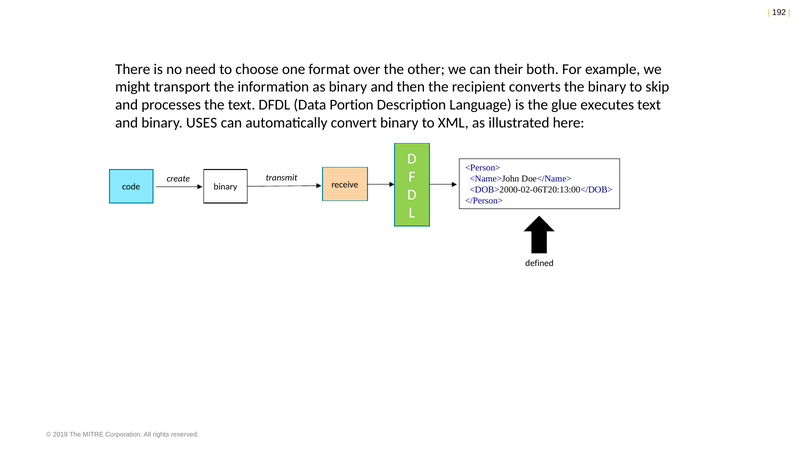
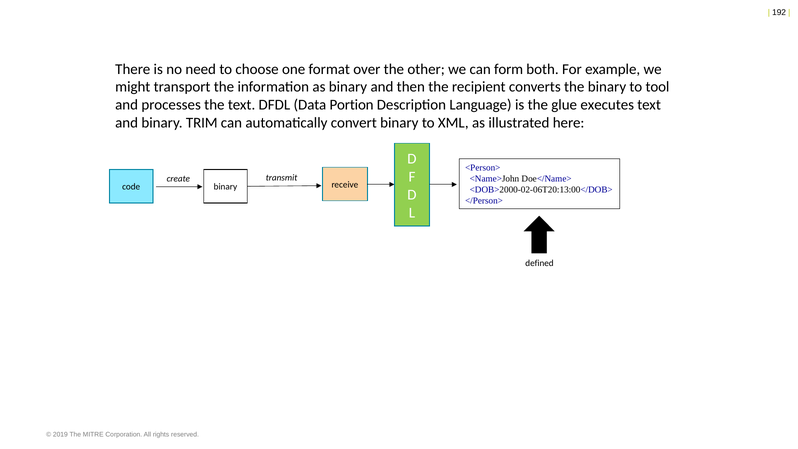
their: their -> form
skip: skip -> tool
USES: USES -> TRIM
